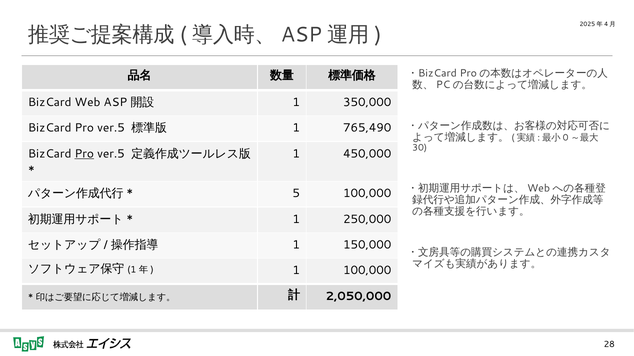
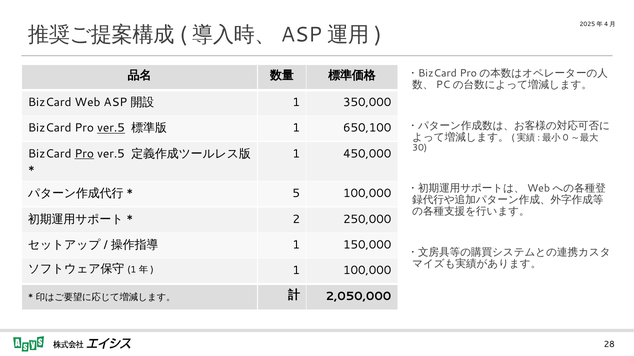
ver.5 at (111, 128) underline: none -> present
765,490: 765,490 -> 650,100
1 at (296, 220): 1 -> 2
